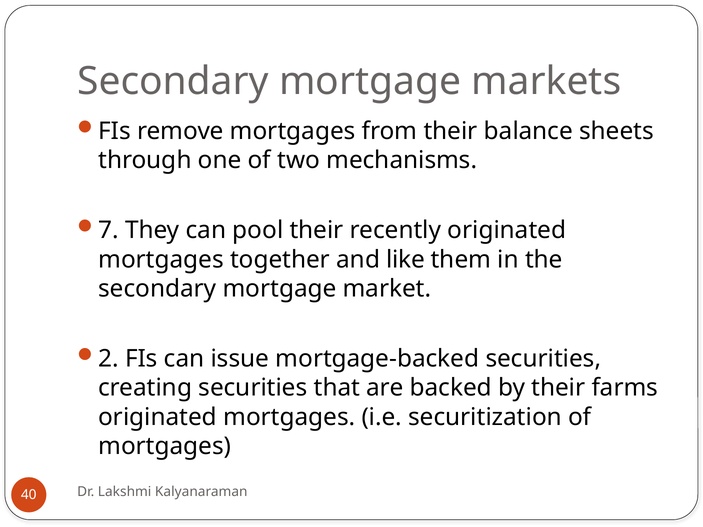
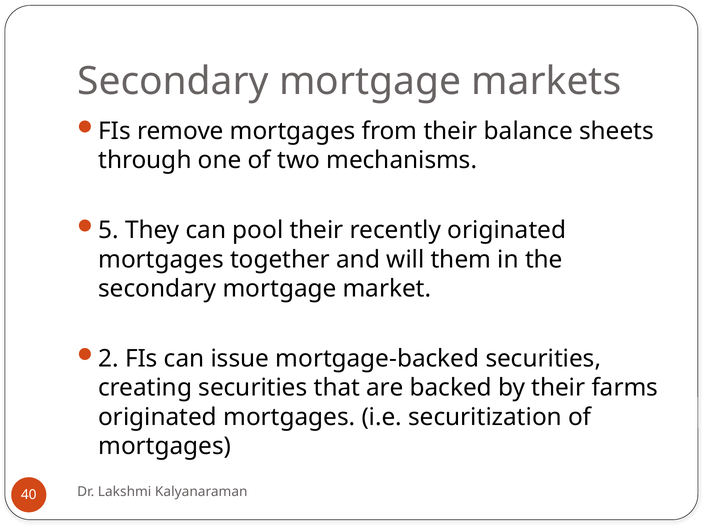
7: 7 -> 5
like: like -> will
